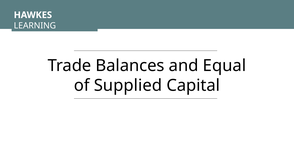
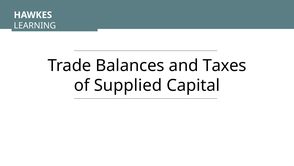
Equal: Equal -> Taxes
